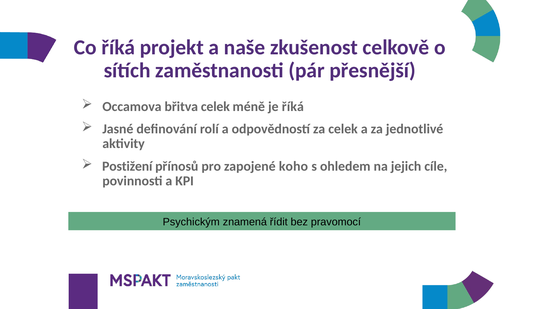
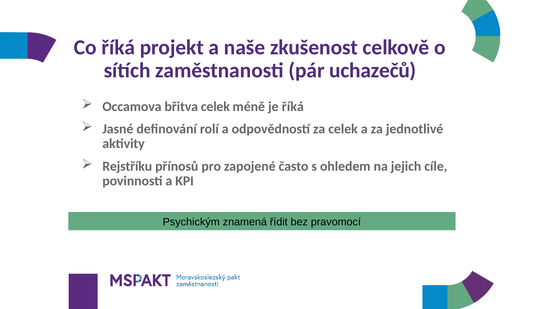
přesnější: přesnější -> uchazečů
Postižení: Postižení -> Rejstříku
koho: koho -> často
